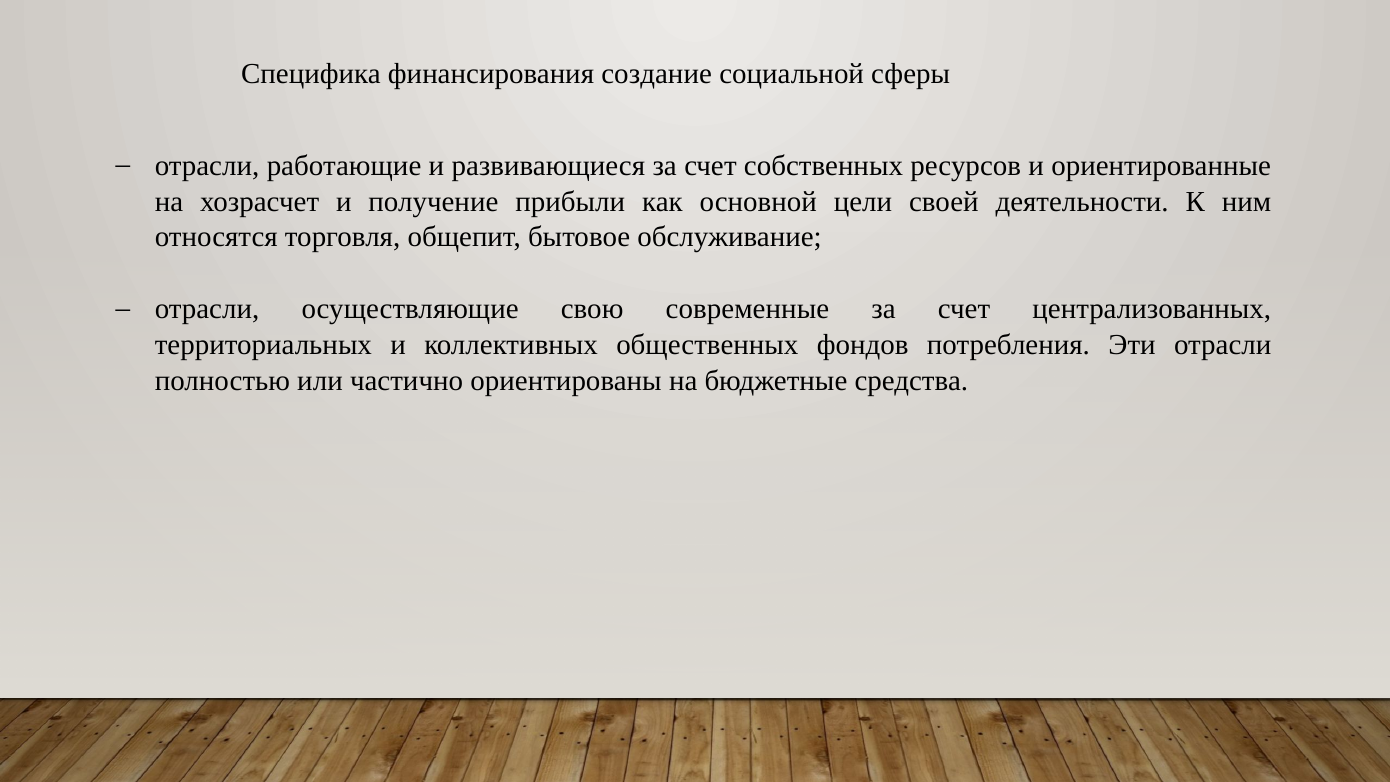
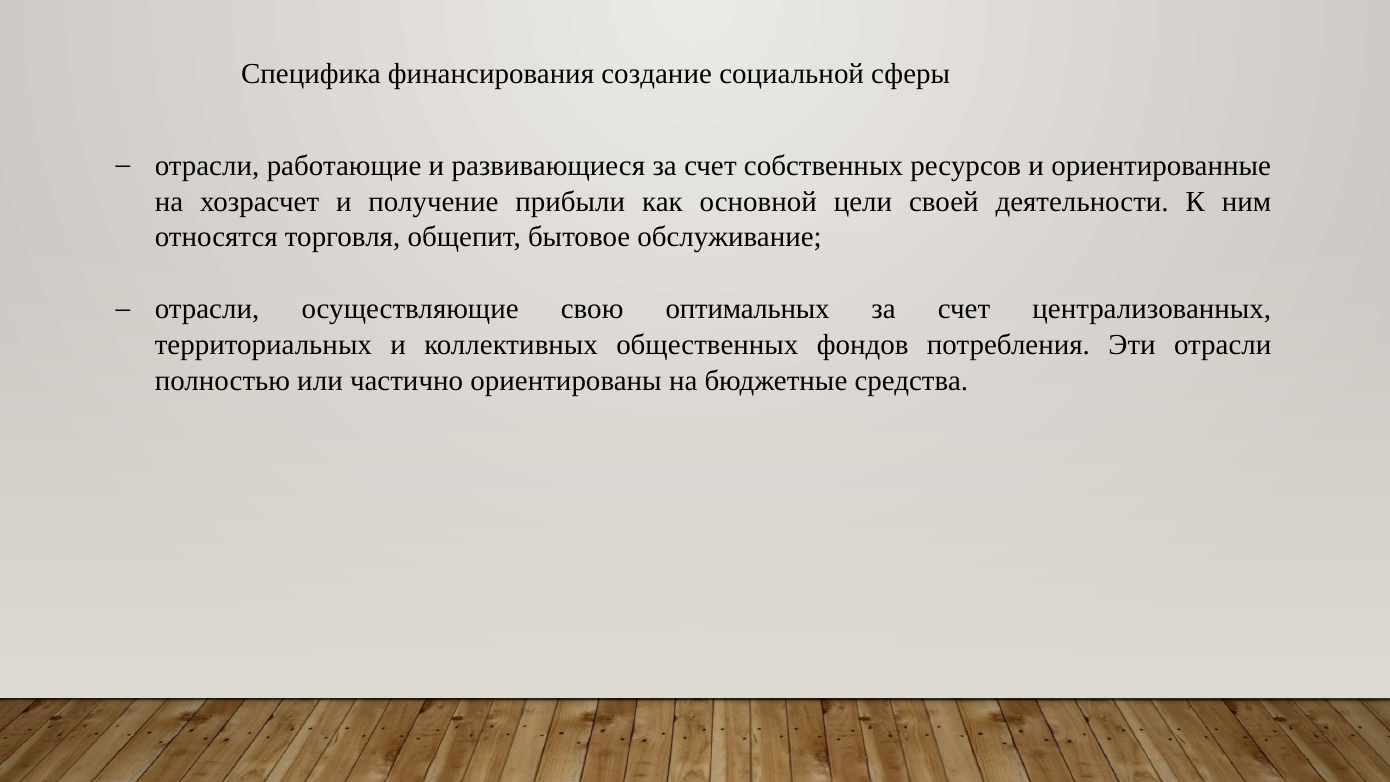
современные: современные -> оптимальных
